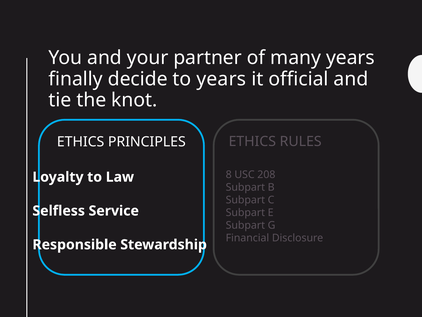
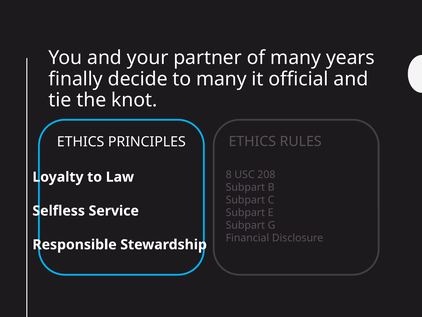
to years: years -> many
